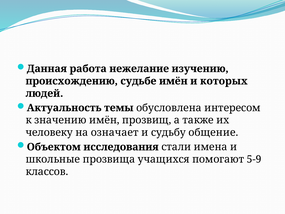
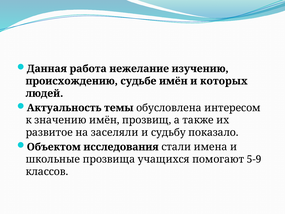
человеку: человеку -> развитое
означает: означает -> заселяли
общение: общение -> показало
